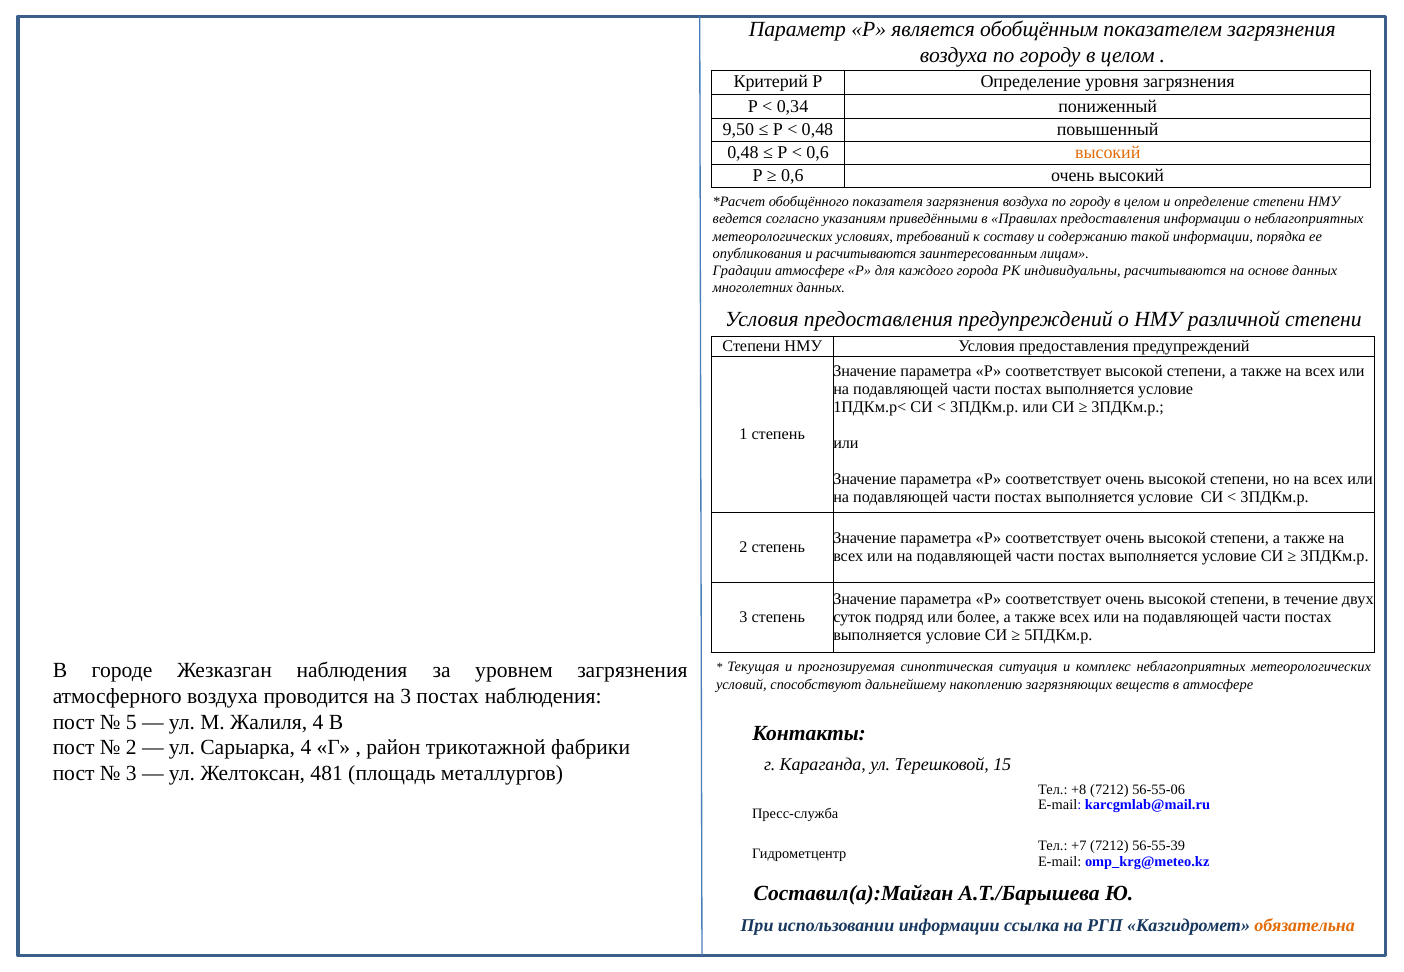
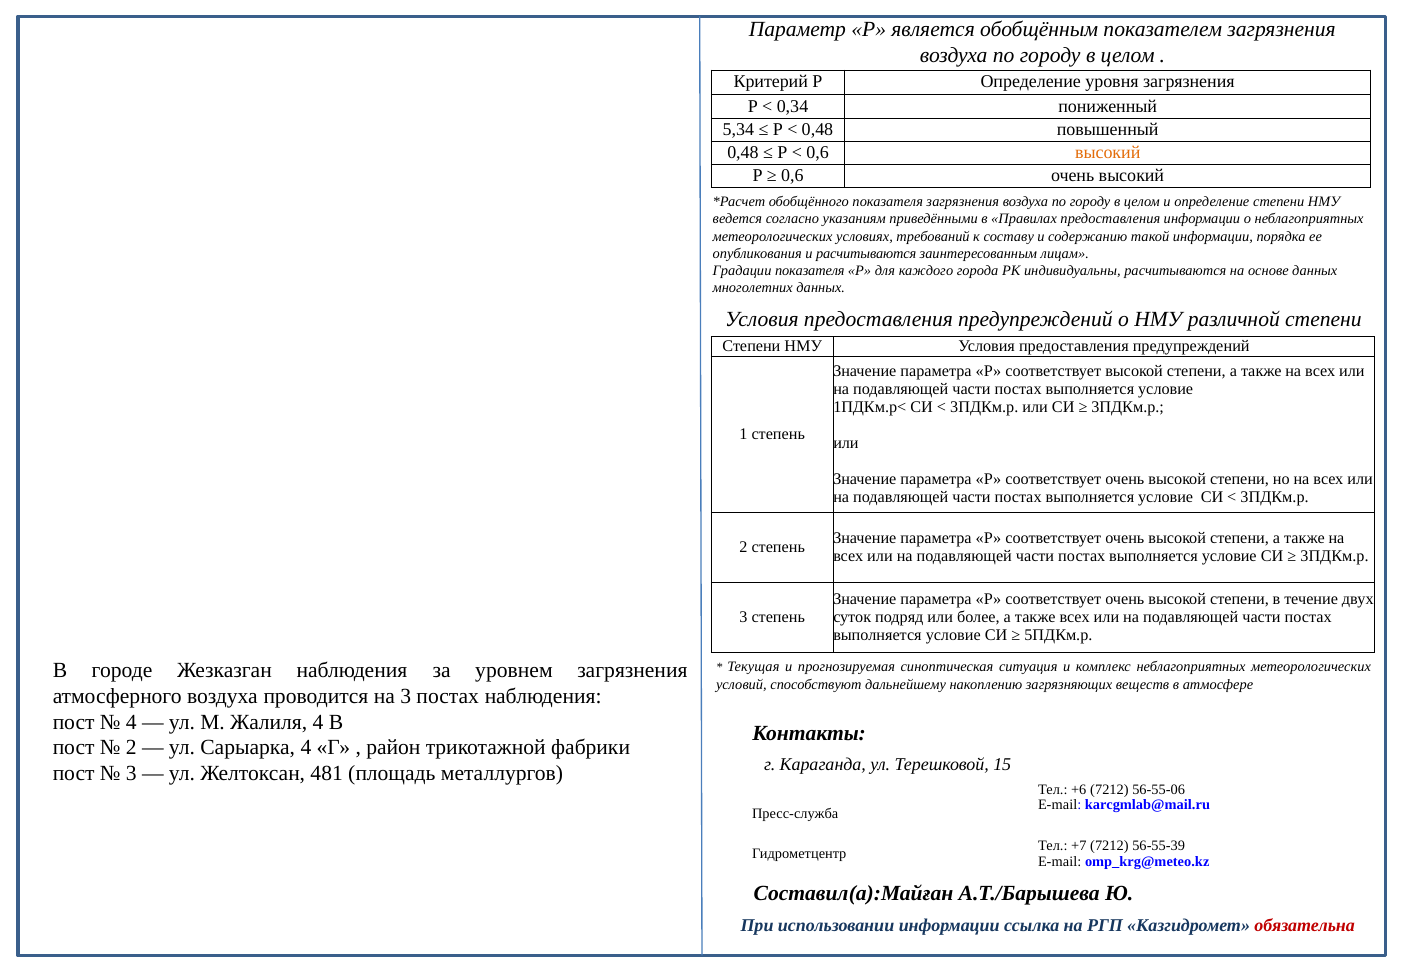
9,50: 9,50 -> 5,34
Градации атмосфере: атмосфере -> показателя
5 at (131, 722): 5 -> 4
+8: +8 -> +6
обязательна colour: orange -> red
